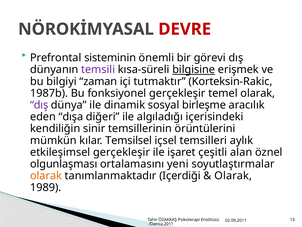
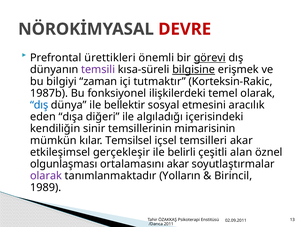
sisteminin: sisteminin -> ürettikleri
görevi underline: none -> present
fonksiyonel gerçekleşir: gerçekleşir -> ilişkilerdeki
dış at (39, 105) colour: purple -> blue
dinamik: dinamik -> bellektir
birleşme: birleşme -> etmesini
örüntülerini: örüntülerini -> mimarisinin
temsilleri aylık: aylık -> akar
işaret: işaret -> belirli
ortalamasını yeni: yeni -> akar
olarak at (46, 175) colour: orange -> purple
Içerdiği: Içerdiği -> Yolların
Olarak at (233, 175): Olarak -> Birincil
